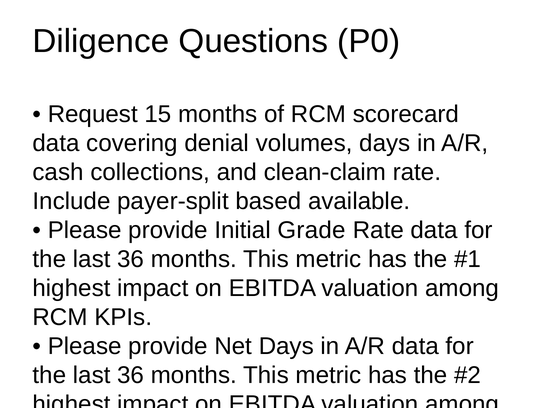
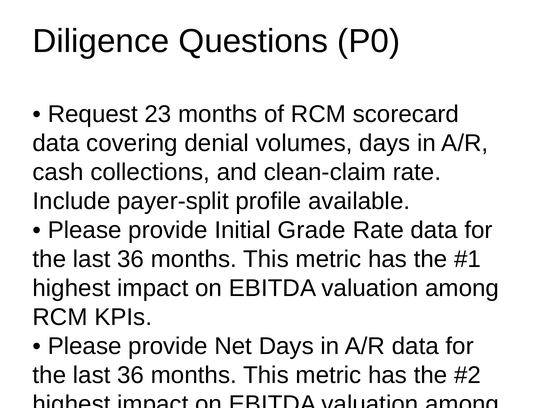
15: 15 -> 23
based: based -> profile
